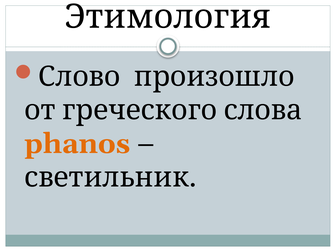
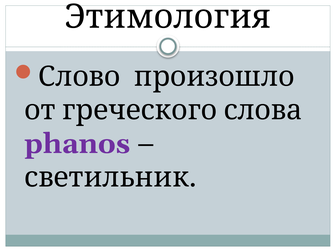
phanos colour: orange -> purple
